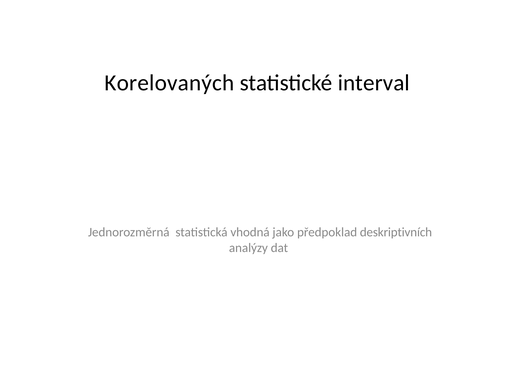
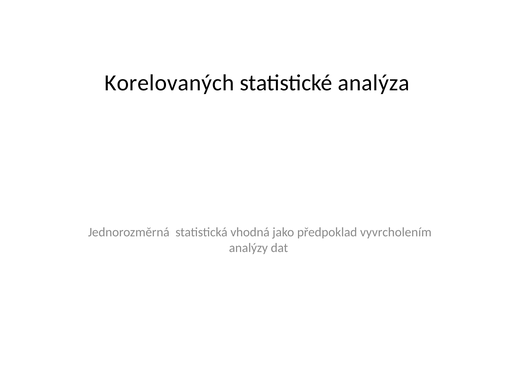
interval: interval -> analýza
deskriptivních: deskriptivních -> vyvrcholením
